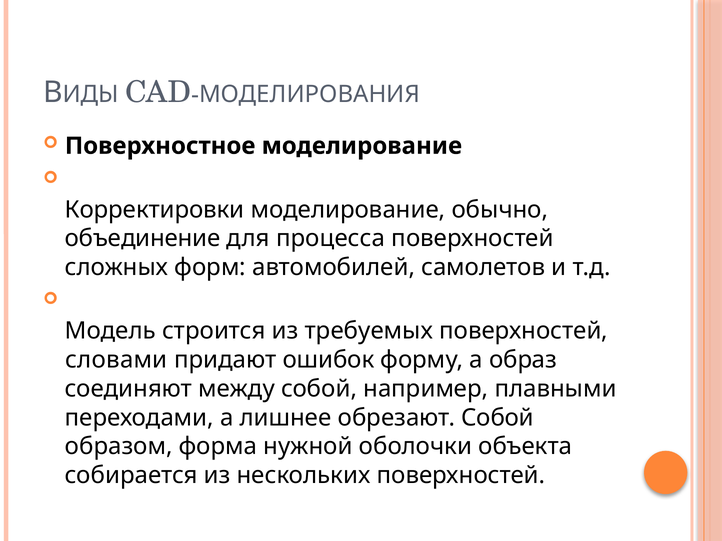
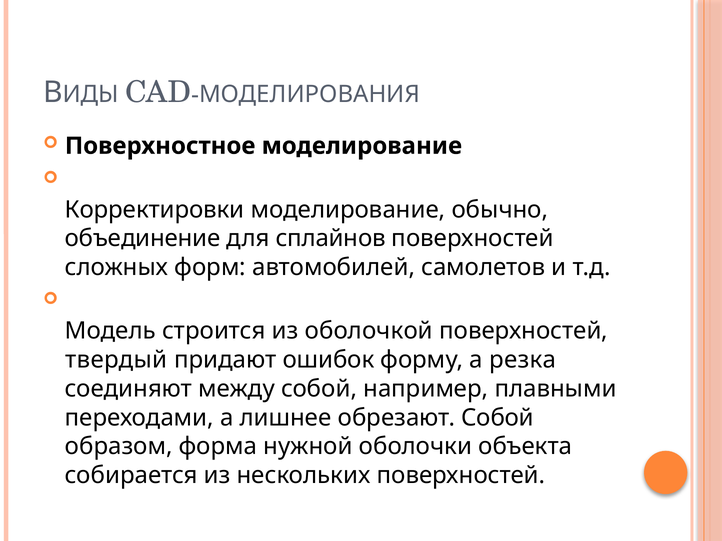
процесса: процесса -> сплайнов
требуемых: требуемых -> оболочкой
словами: словами -> твердый
образ: образ -> резка
